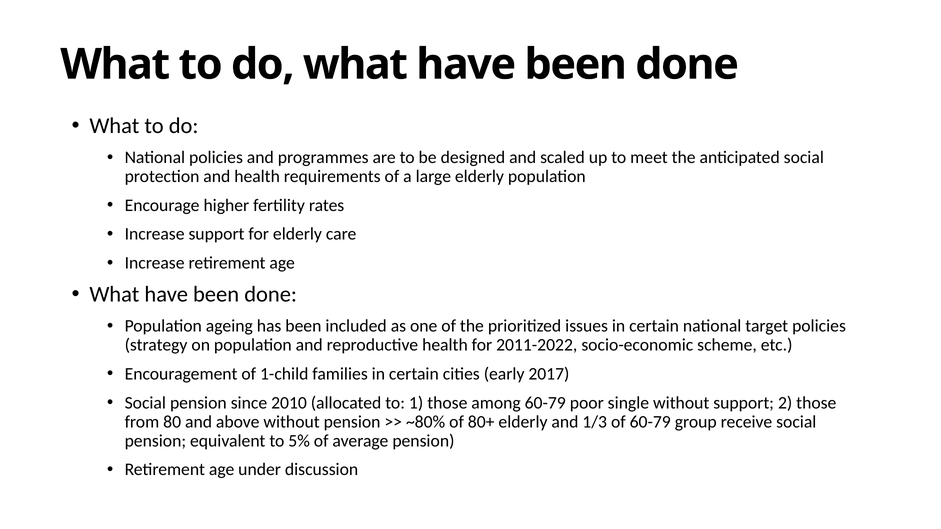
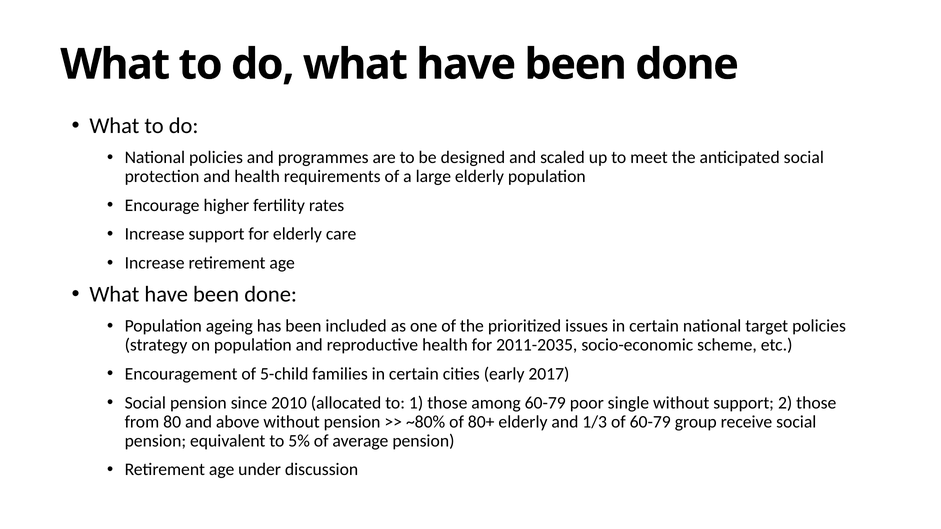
2011-2022: 2011-2022 -> 2011-2035
1-child: 1-child -> 5-child
